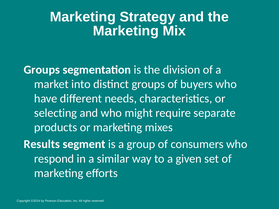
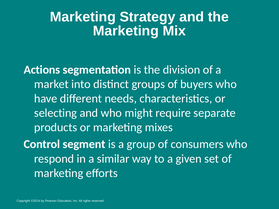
Groups at (42, 70): Groups -> Actions
Results: Results -> Control
